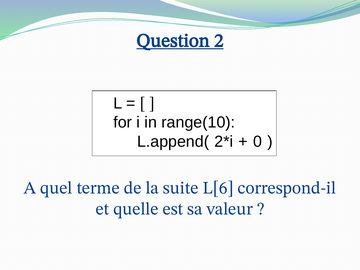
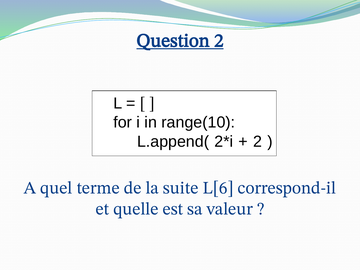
0 at (258, 142): 0 -> 2
